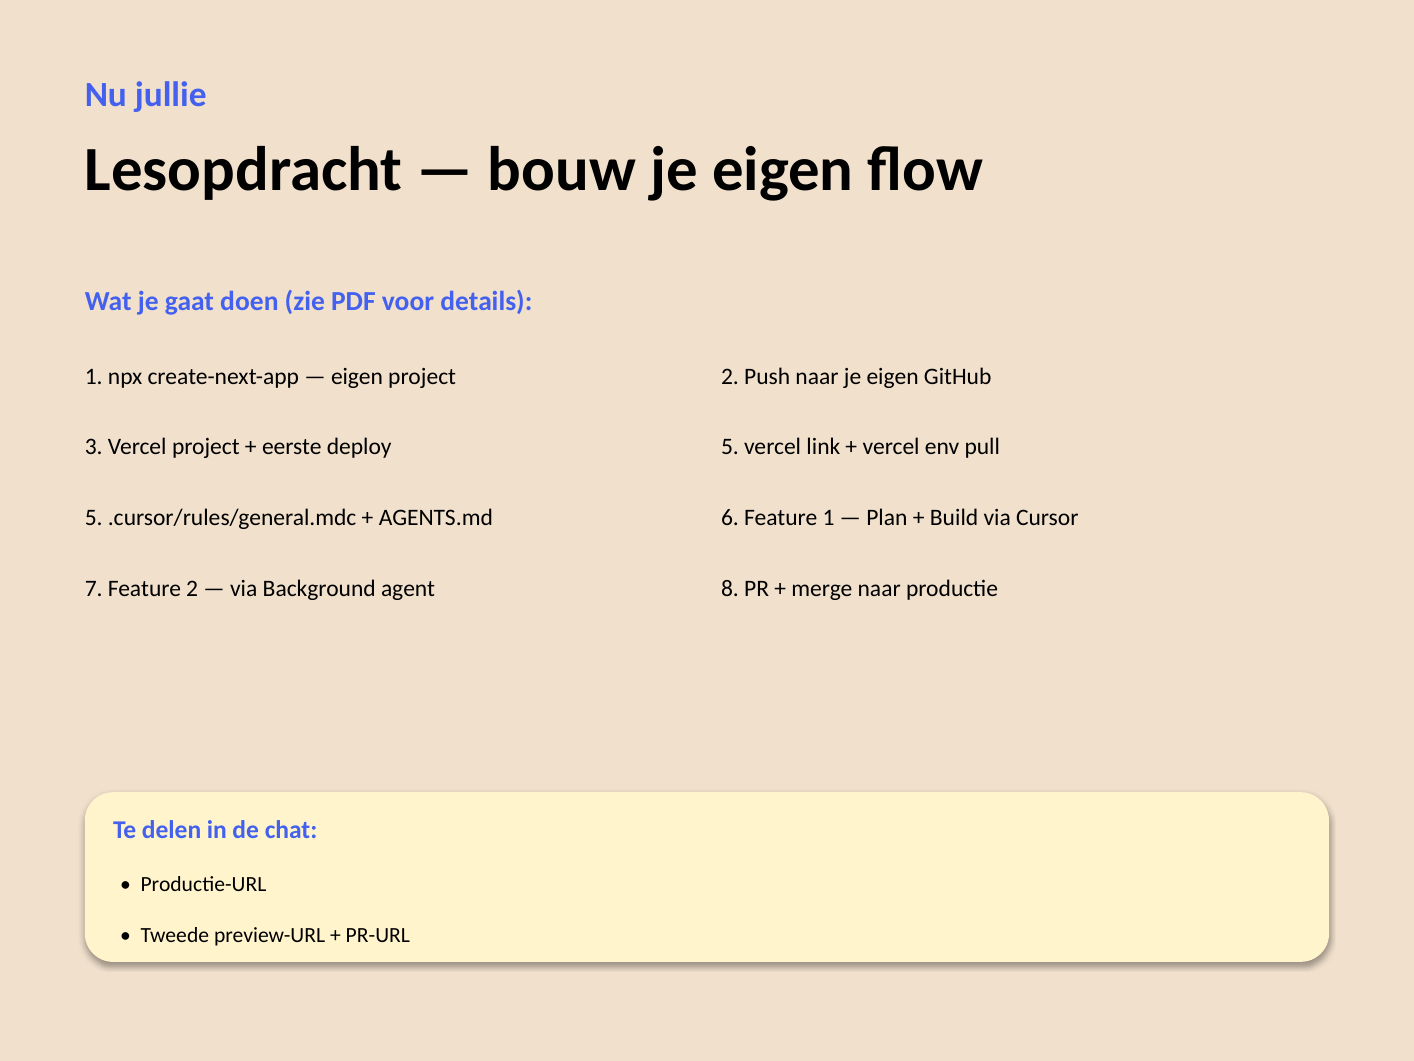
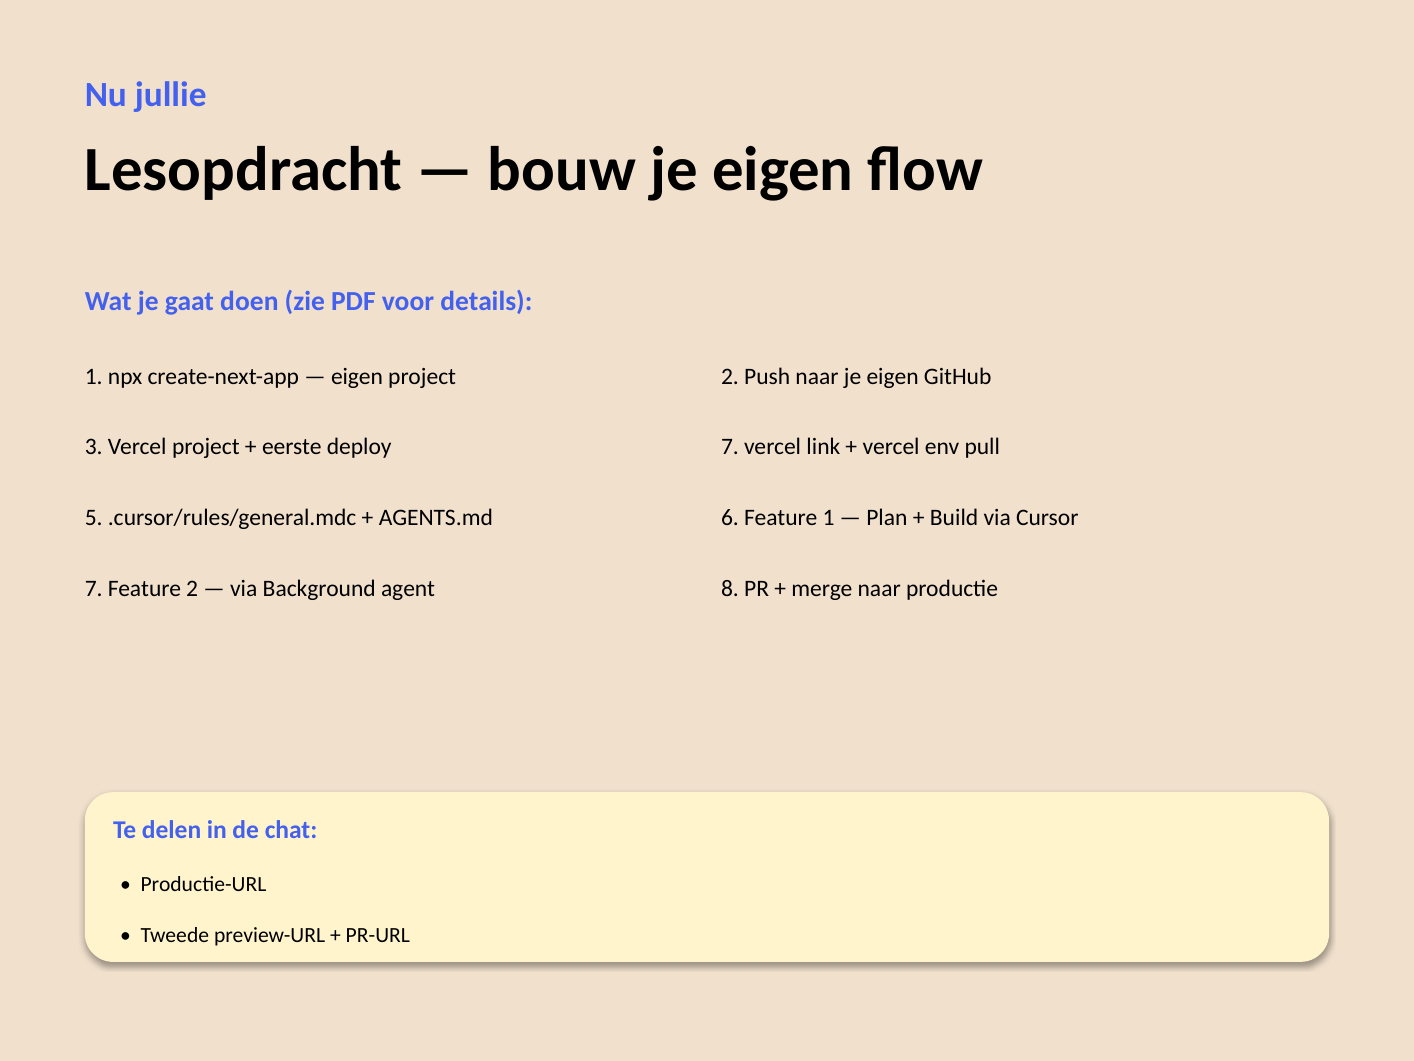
deploy 5: 5 -> 7
